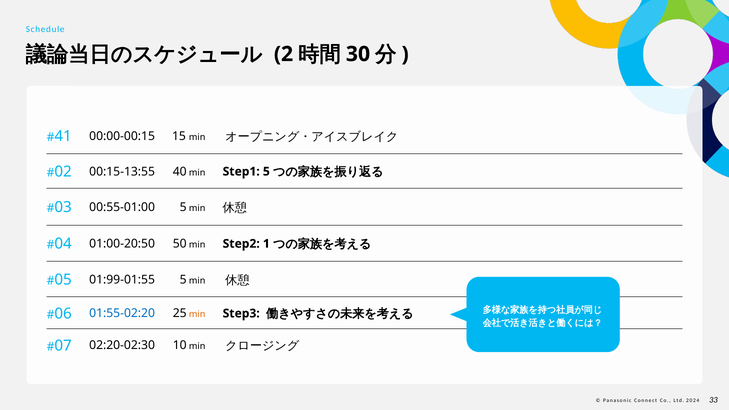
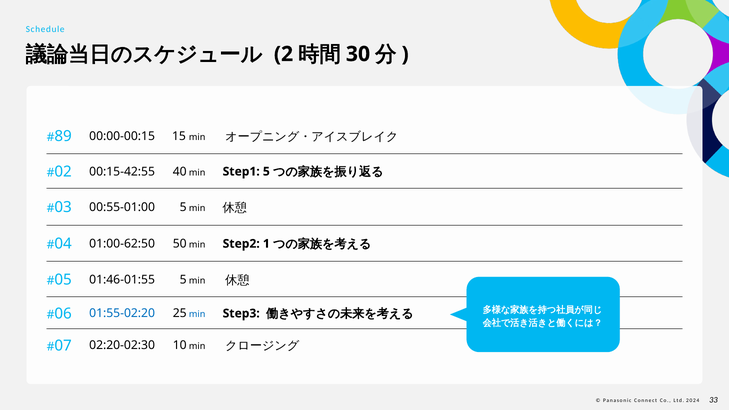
41: 41 -> 89
00:15-13:55: 00:15-13:55 -> 00:15-42:55
01:00-20:50: 01:00-20:50 -> 01:00-62:50
01:99-01:55: 01:99-01:55 -> 01:46-01:55
min at (197, 314) colour: orange -> blue
